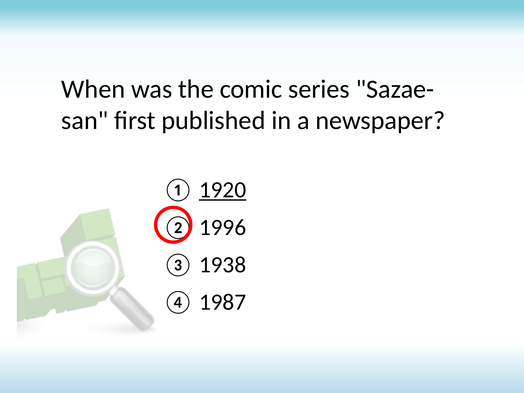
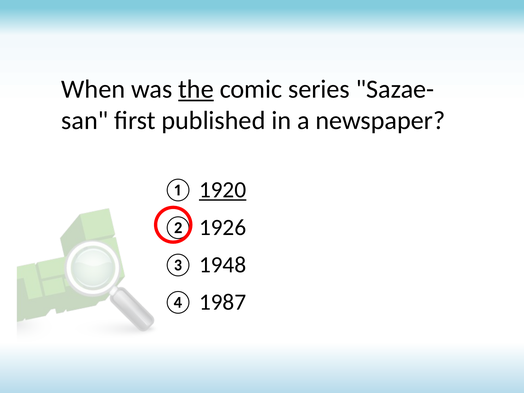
the underline: none -> present
1996: 1996 -> 1926
1938: 1938 -> 1948
